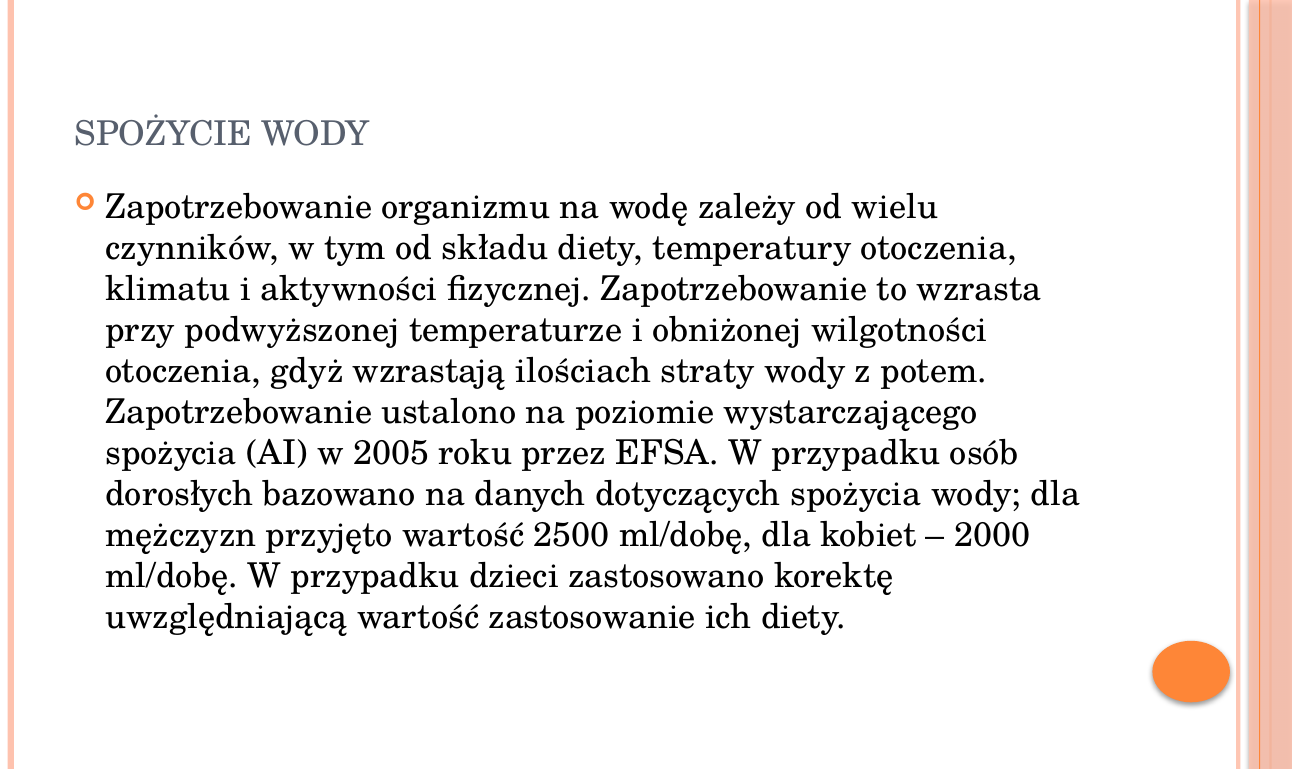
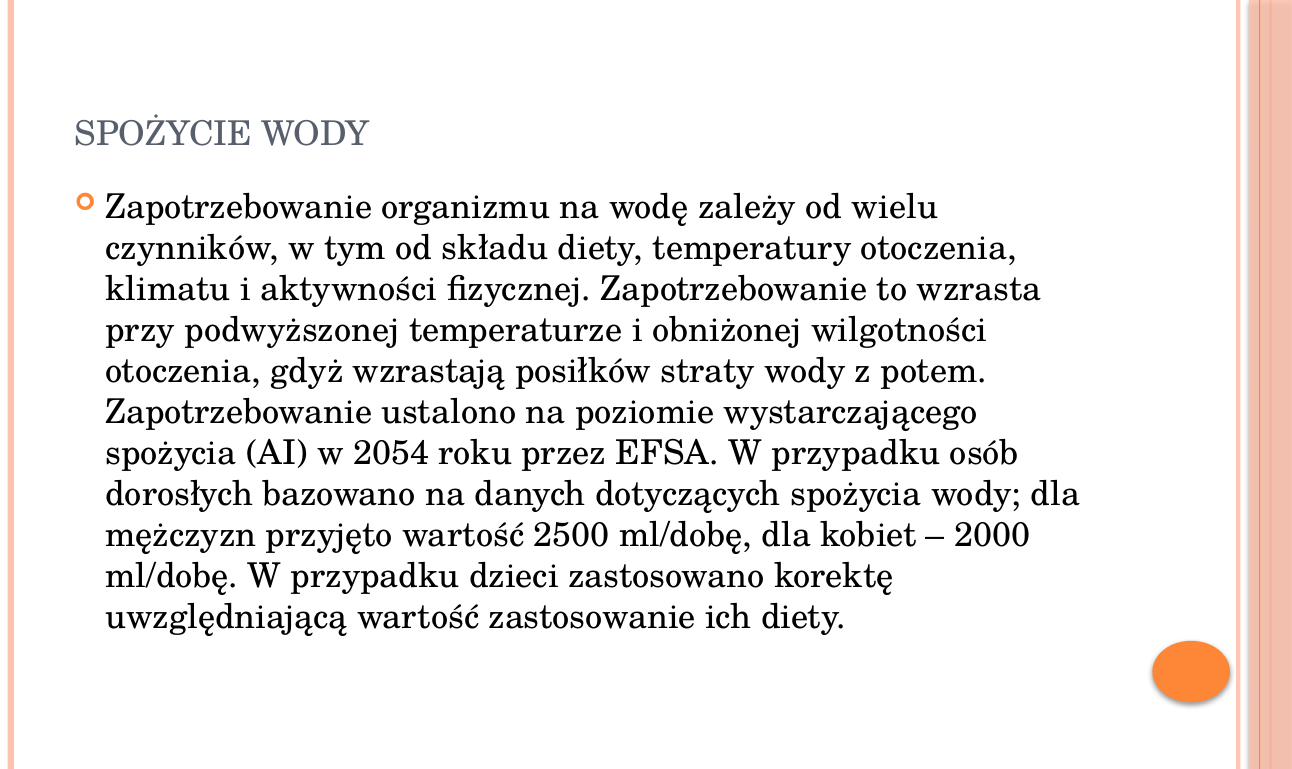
ilościach: ilościach -> posiłków
2005: 2005 -> 2054
